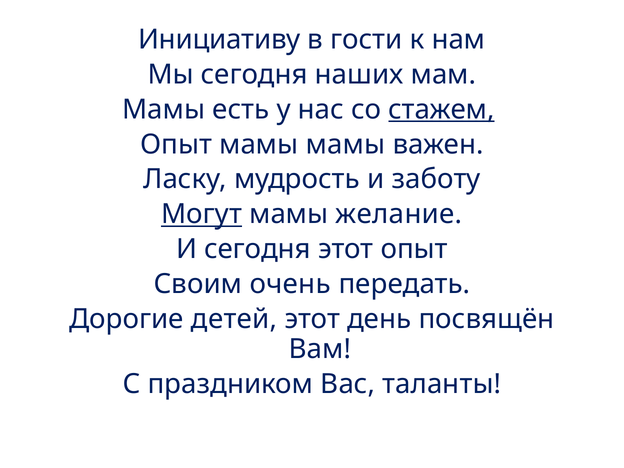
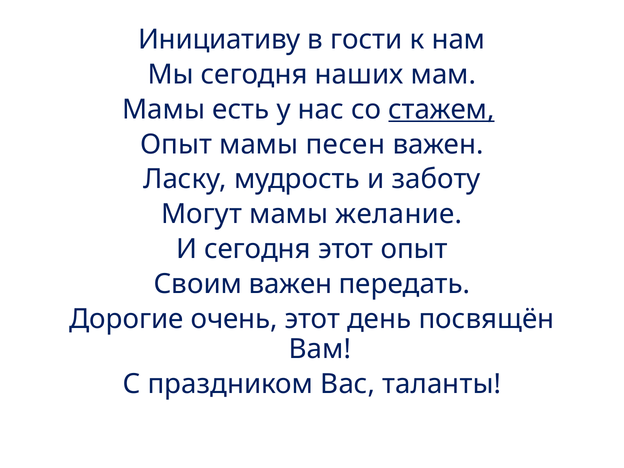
мамы мамы: мамы -> песен
Могут underline: present -> none
Своим очень: очень -> важен
детей: детей -> очень
